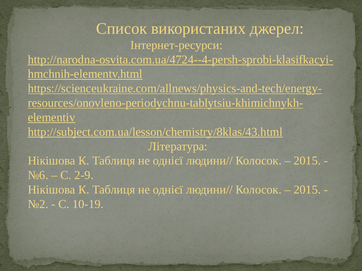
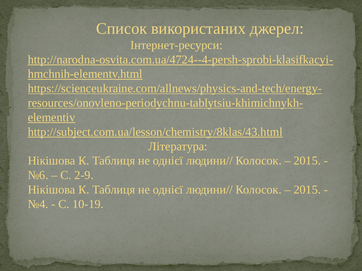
№2: №2 -> №4
